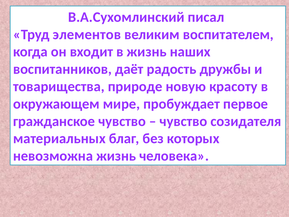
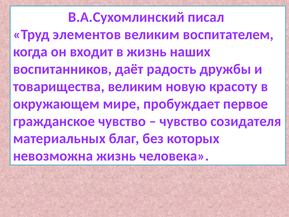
товарищества природе: природе -> великим
